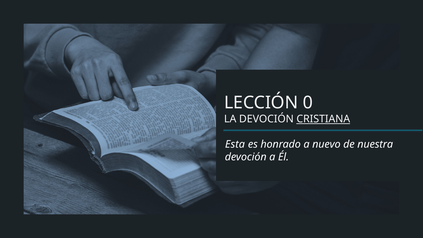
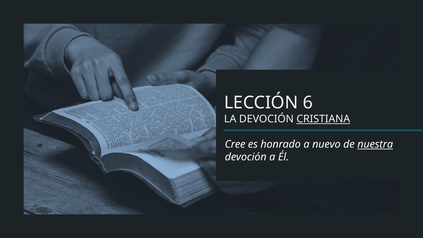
0: 0 -> 6
Esta: Esta -> Cree
nuestra underline: none -> present
